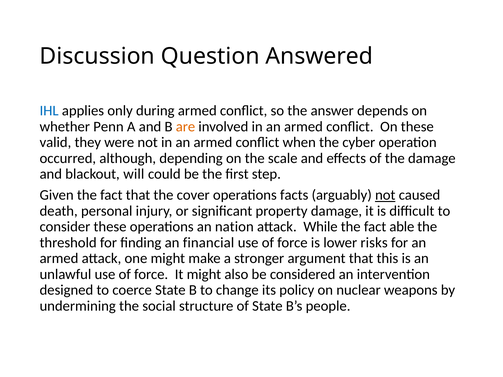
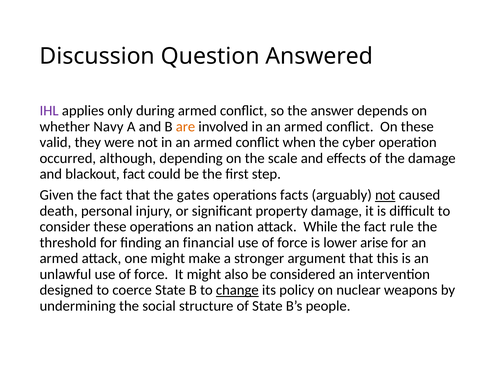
IHL colour: blue -> purple
Penn: Penn -> Navy
blackout will: will -> fact
cover: cover -> gates
able: able -> rule
risks: risks -> arise
change underline: none -> present
